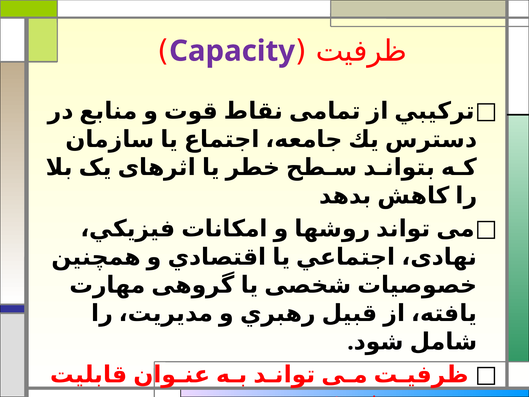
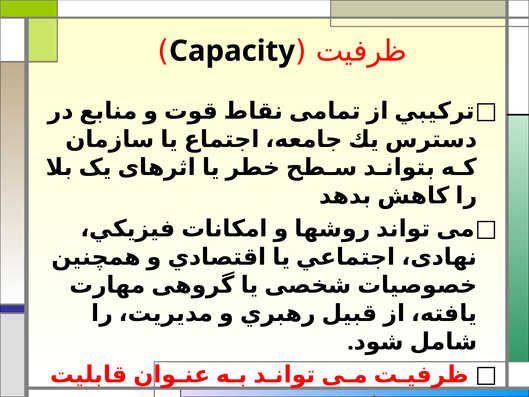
Capacity colour: purple -> black
